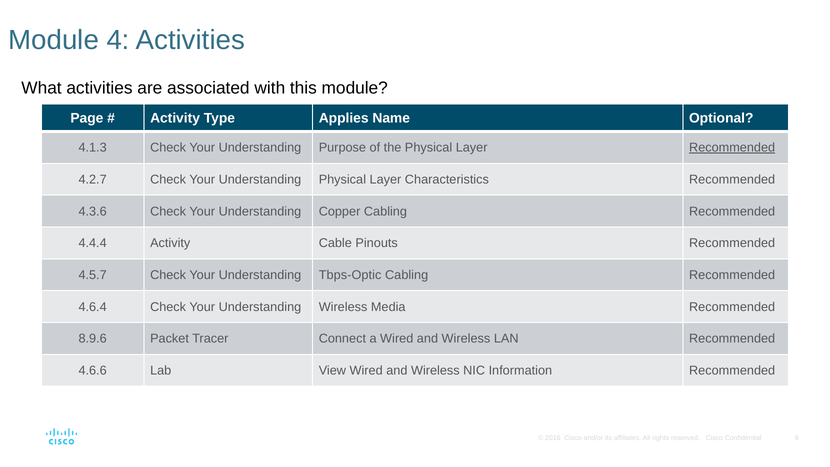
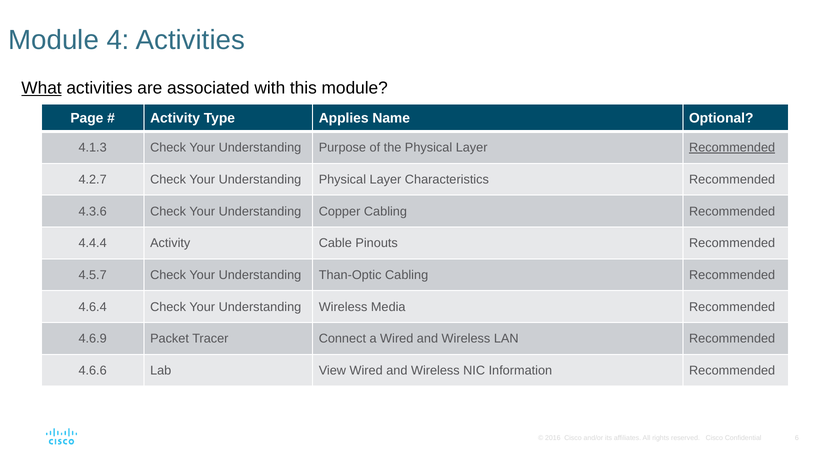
What underline: none -> present
Tbps-Optic: Tbps-Optic -> Than-Optic
8.9.6: 8.9.6 -> 4.6.9
